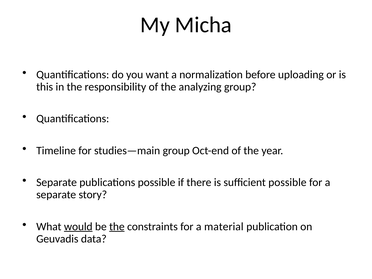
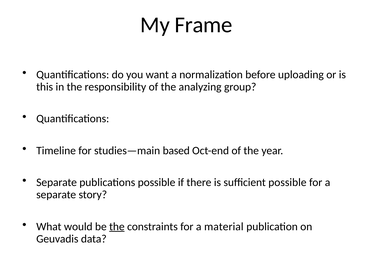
Micha: Micha -> Frame
studies—main group: group -> based
would underline: present -> none
